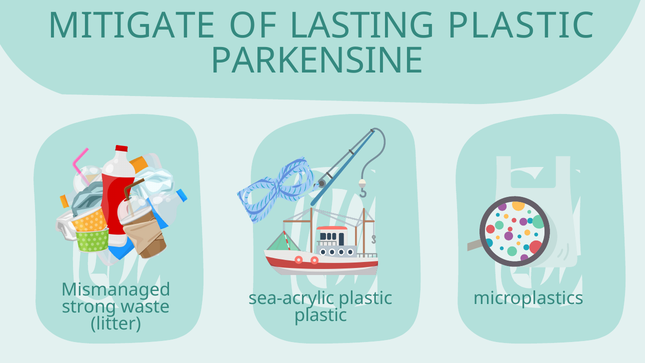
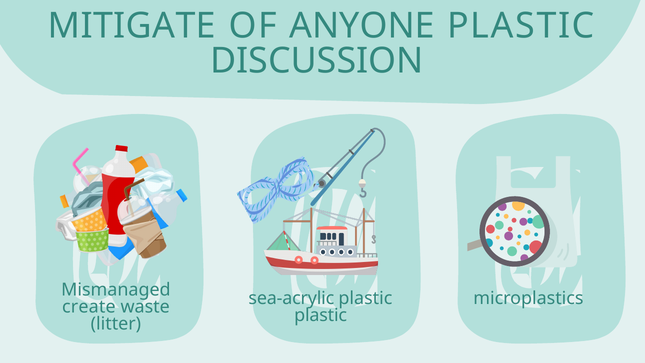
LASTING: LASTING -> ANYONE
PARKENSINE: PARKENSINE -> DISCUSSION
strong: strong -> create
